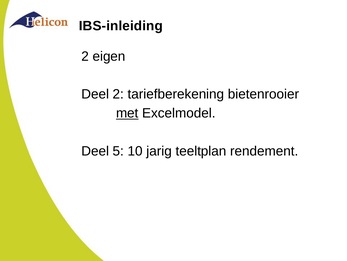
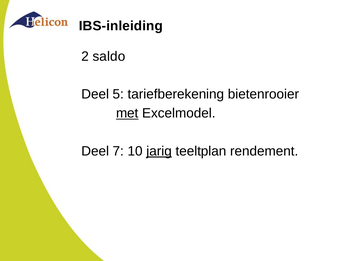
eigen: eigen -> saldo
Deel 2: 2 -> 5
5: 5 -> 7
jarig underline: none -> present
